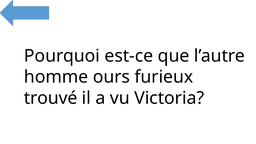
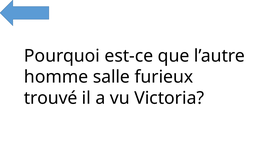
ours: ours -> salle
